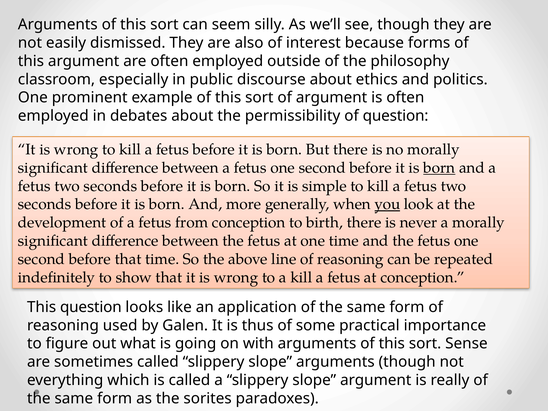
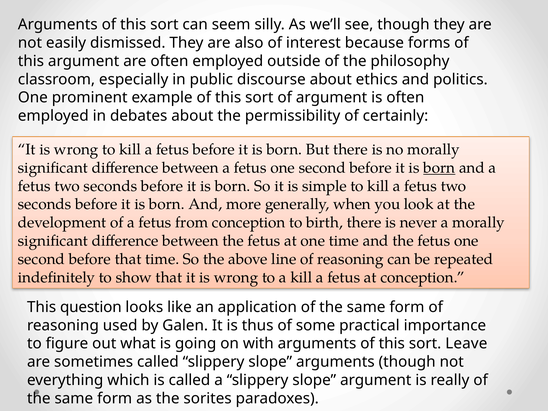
of question: question -> certainly
you underline: present -> none
Sense: Sense -> Leave
